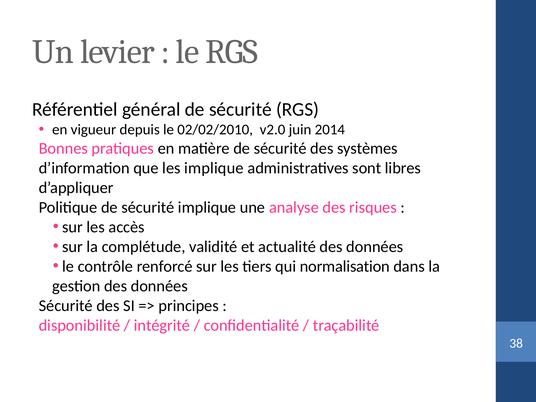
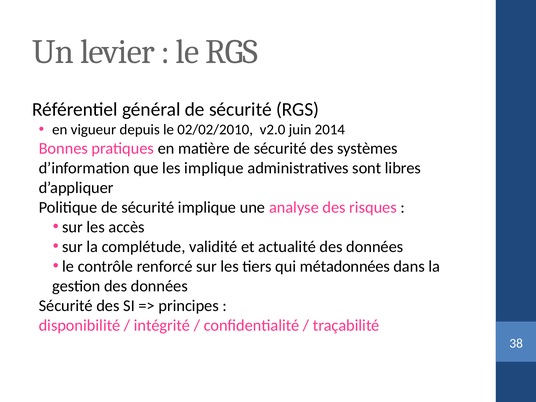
normalisation: normalisation -> métadonnées
